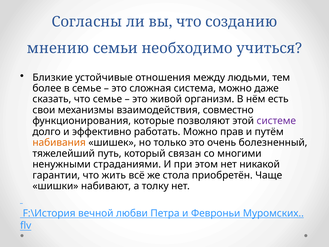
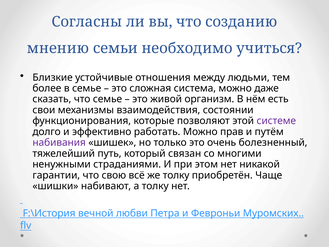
совместно: совместно -> состоянии
набивания colour: orange -> purple
жить: жить -> свою
же стола: стола -> толку
